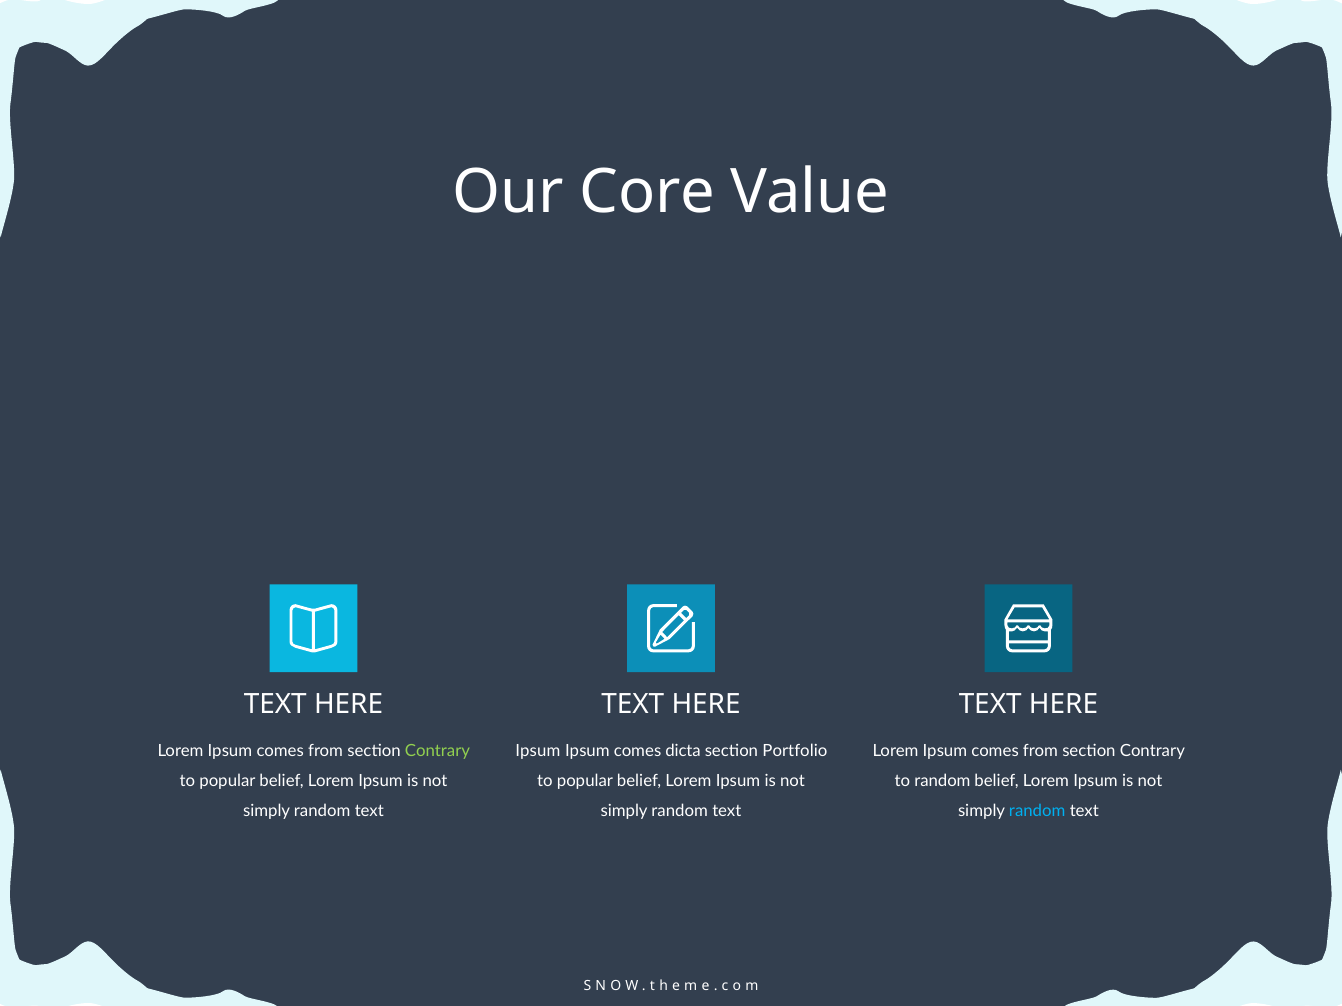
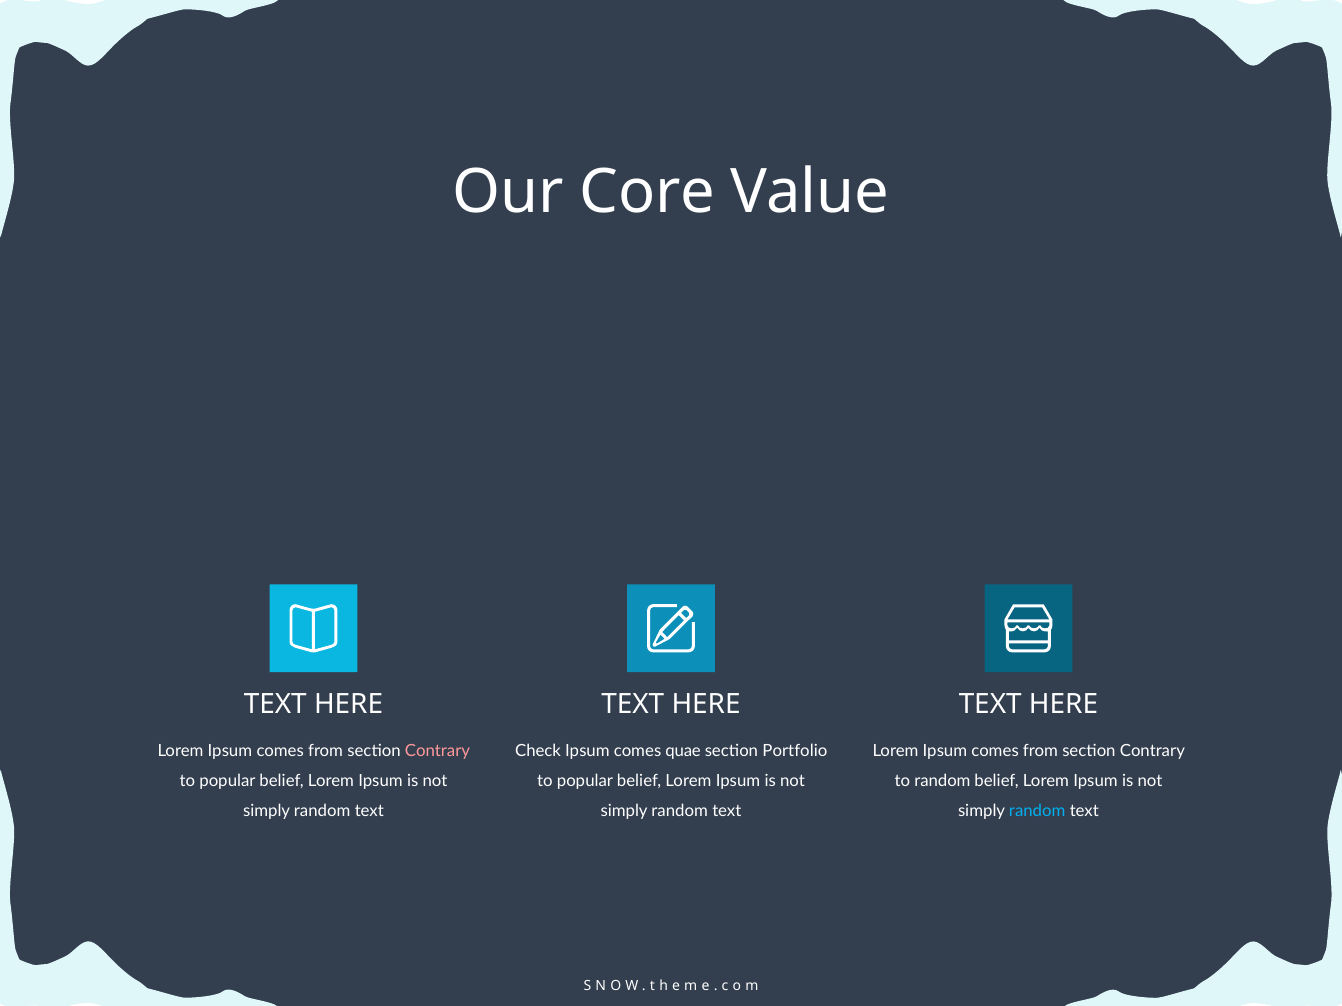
Contrary at (437, 751) colour: light green -> pink
Ipsum at (538, 751): Ipsum -> Check
dicta: dicta -> quae
